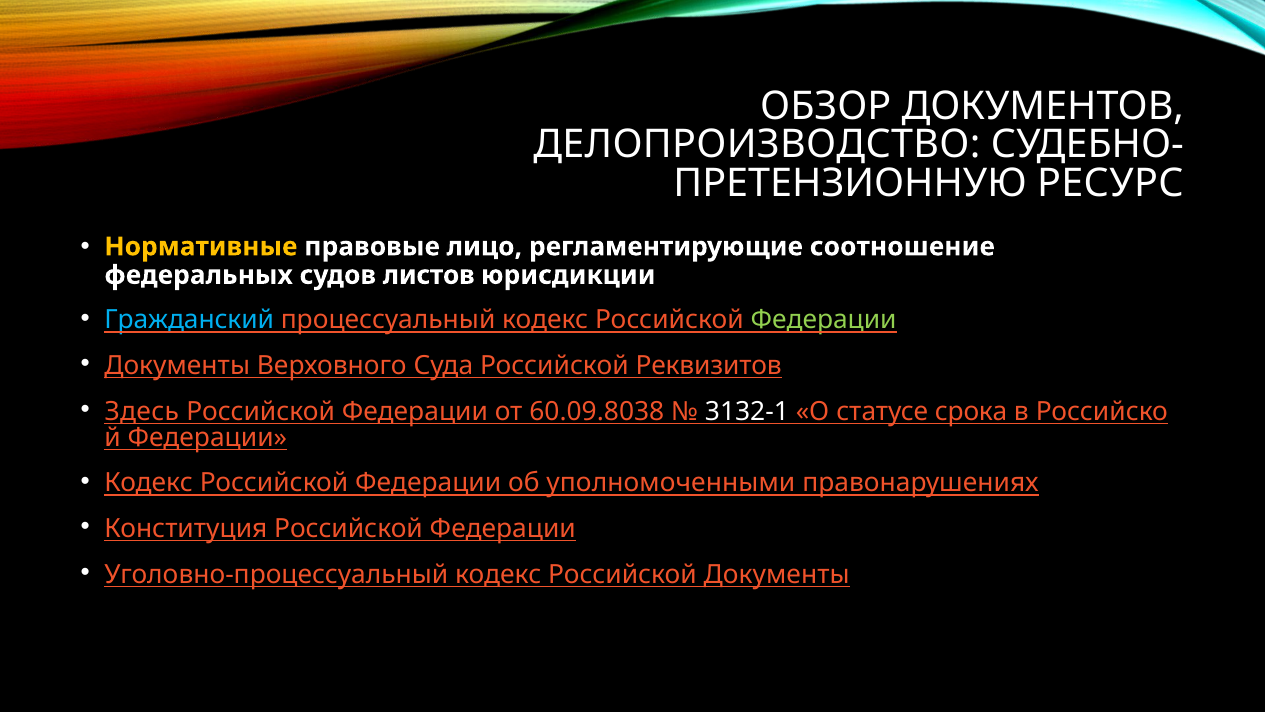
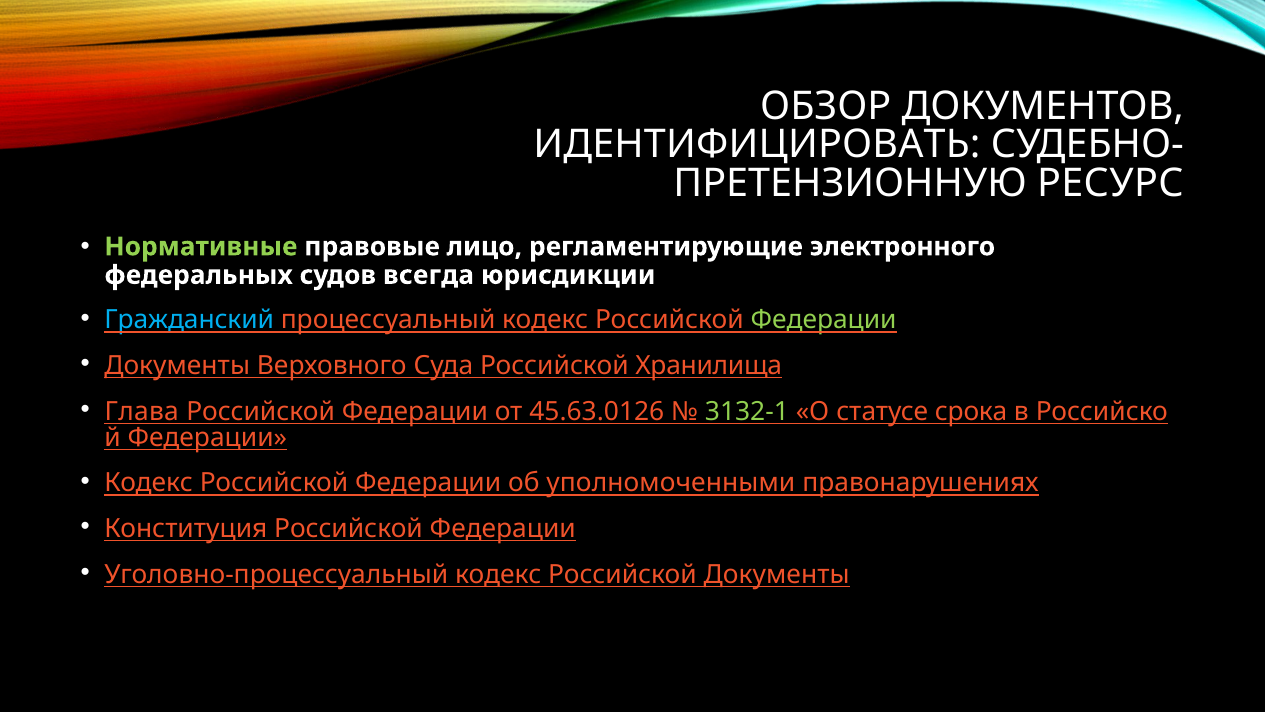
ДЕЛОПРОИЗВОДСТВО: ДЕЛОПРОИЗВОДСТВО -> ИДЕНТИФИЦИРОВАТЬ
Нормативные colour: yellow -> light green
соотношение: соотношение -> электронного
листов: листов -> всегда
Реквизитов: Реквизитов -> Хранилища
Здесь: Здесь -> Глава
60.09.8038: 60.09.8038 -> 45.63.0126
3132-1 colour: white -> light green
